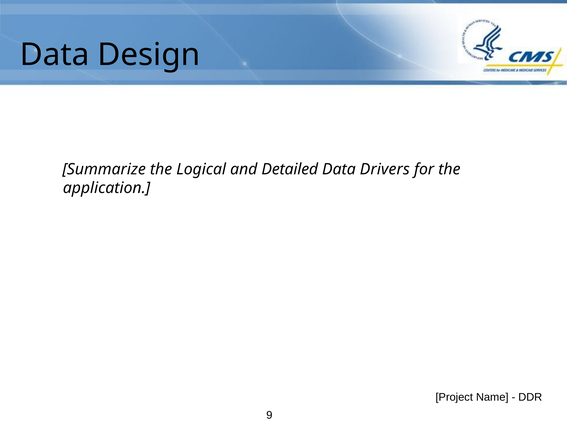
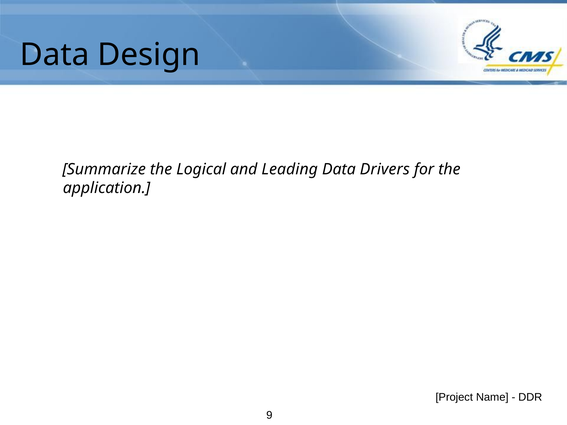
Detailed: Detailed -> Leading
